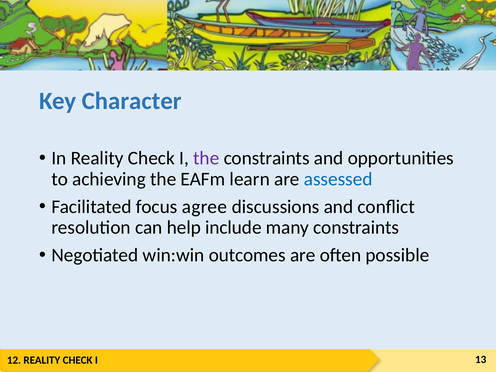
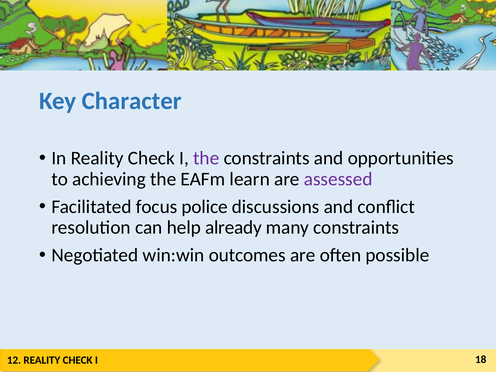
assessed colour: blue -> purple
agree: agree -> police
include: include -> already
13: 13 -> 18
